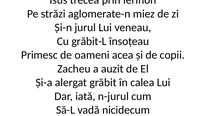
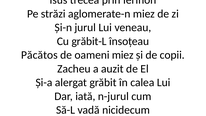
Primesc: Primesc -> Păcătos
oameni acea: acea -> miez
